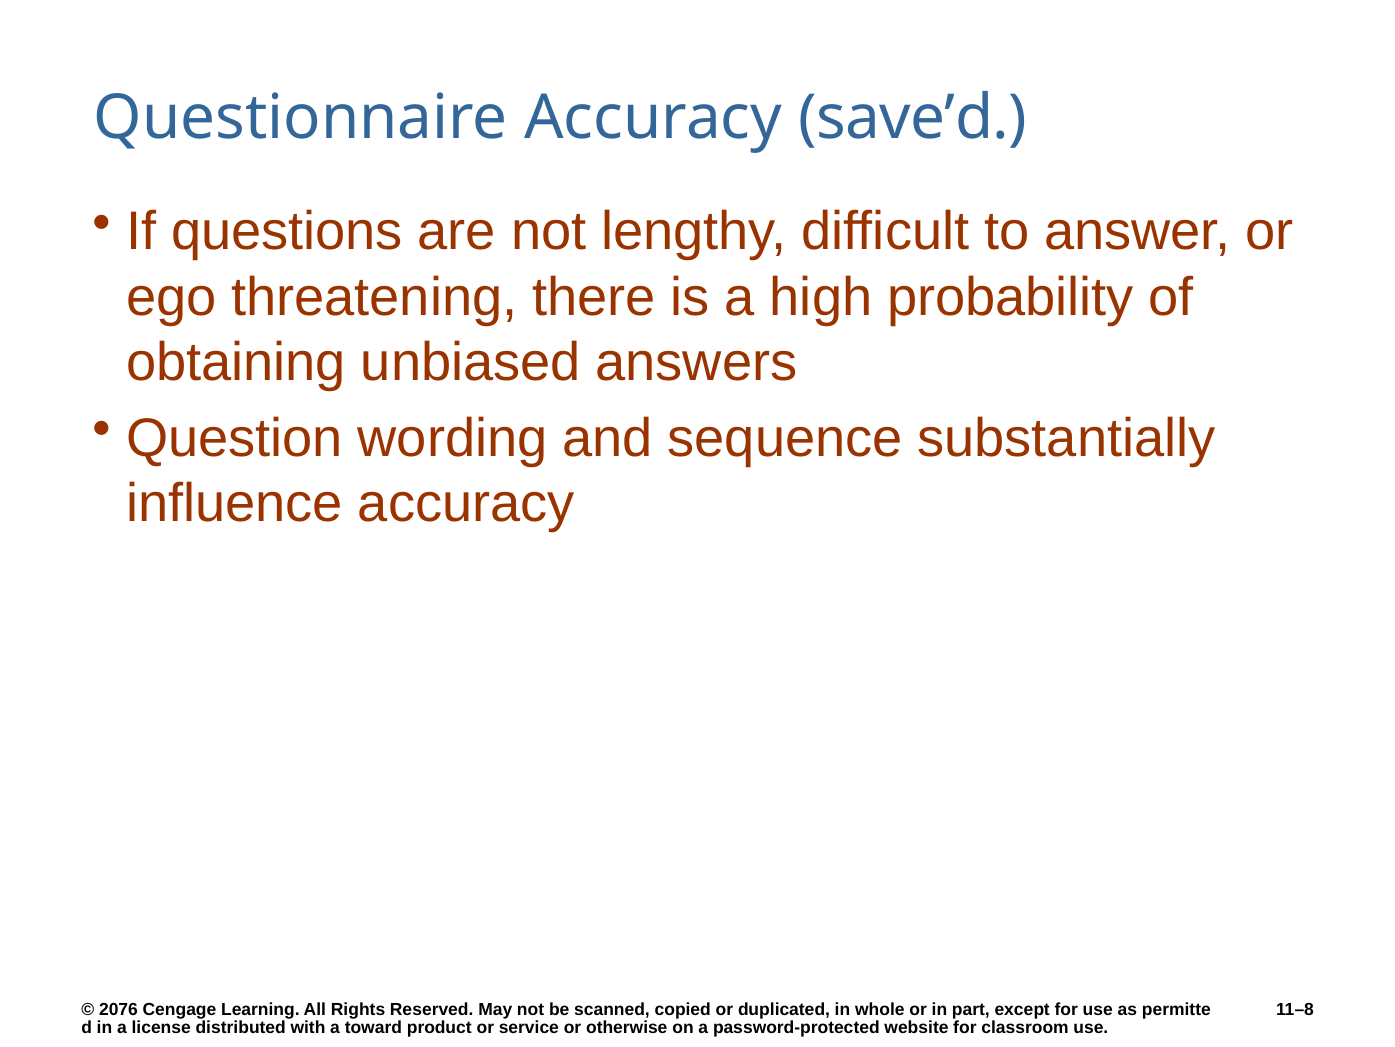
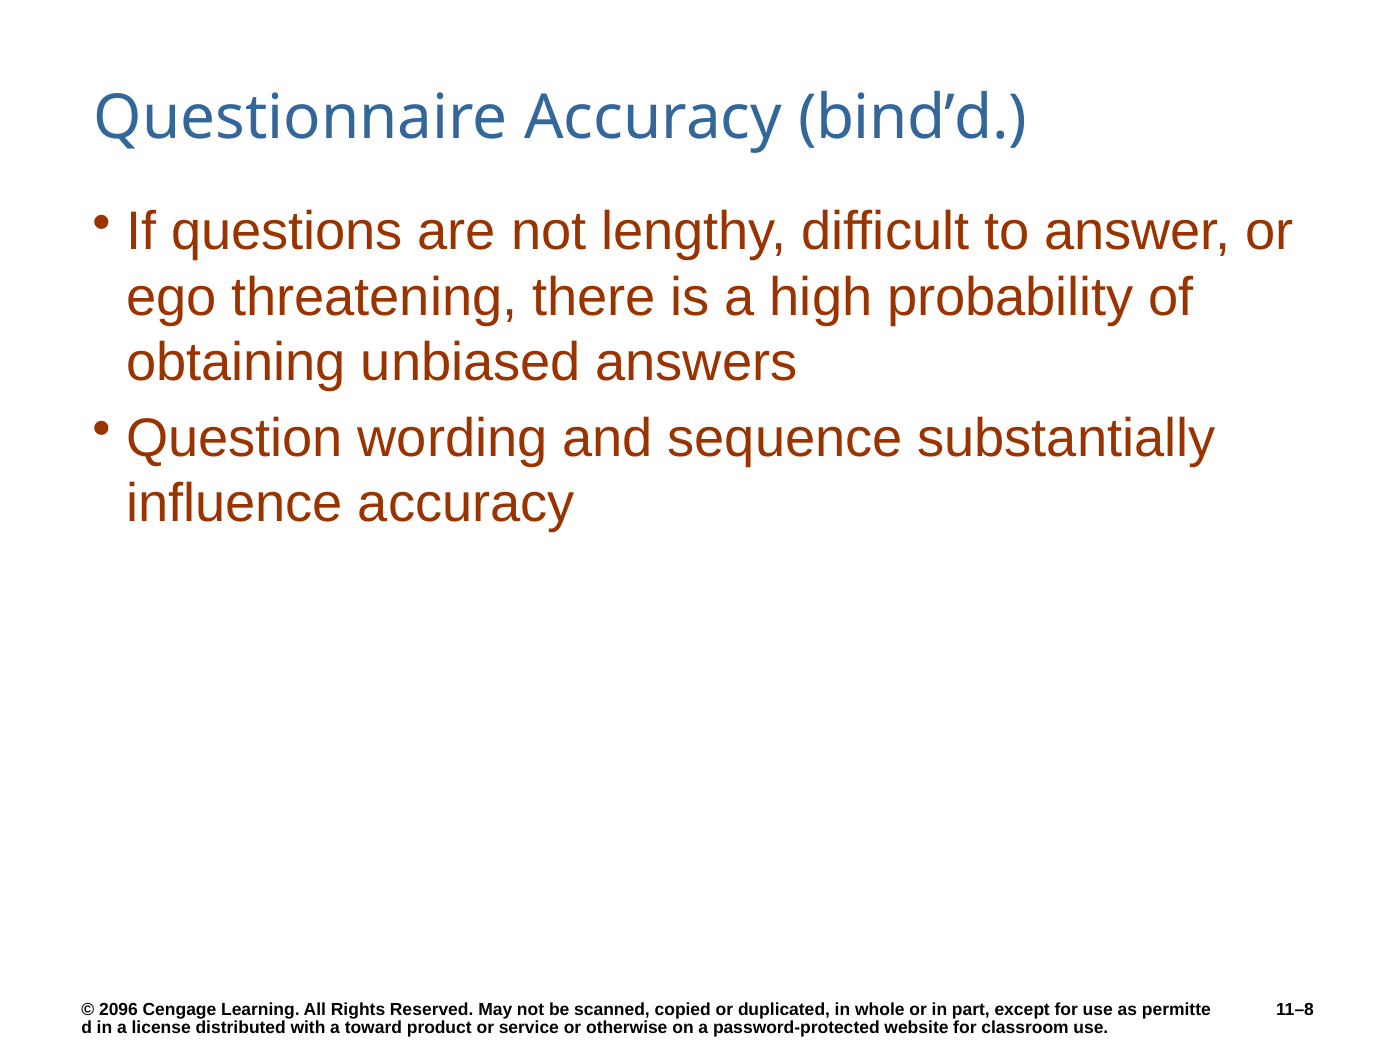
save’d: save’d -> bind’d
2076: 2076 -> 2096
